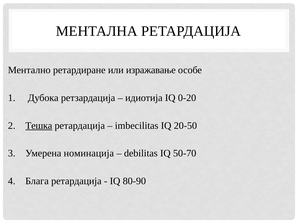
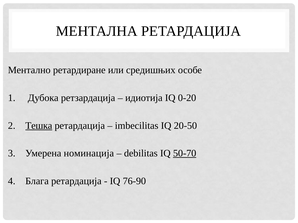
изражавање: изражавање -> средишњих
50-70 underline: none -> present
80-90: 80-90 -> 76-90
